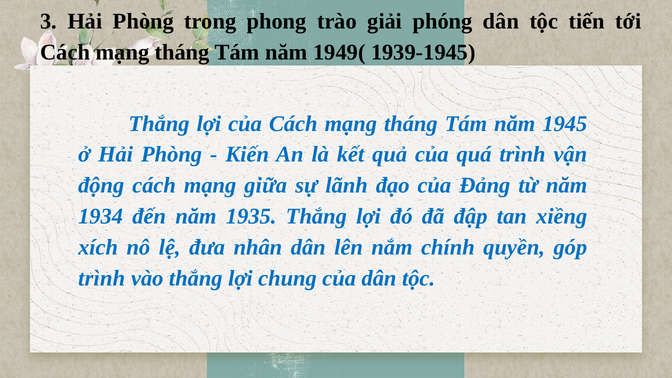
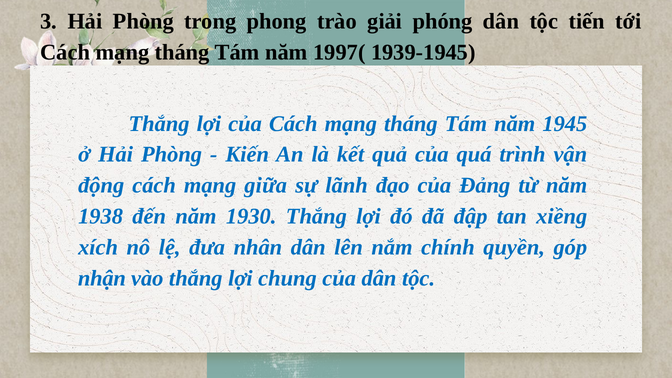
1949(: 1949( -> 1997(
1934: 1934 -> 1938
1935: 1935 -> 1930
trình at (102, 278): trình -> nhận
